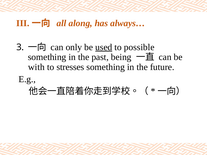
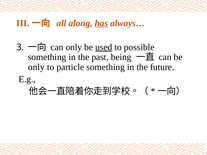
has underline: none -> present
with at (36, 67): with -> only
stresses: stresses -> particle
